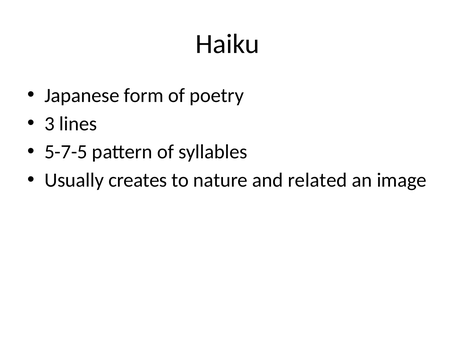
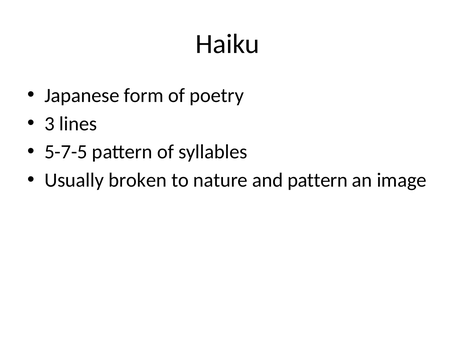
creates: creates -> broken
and related: related -> pattern
